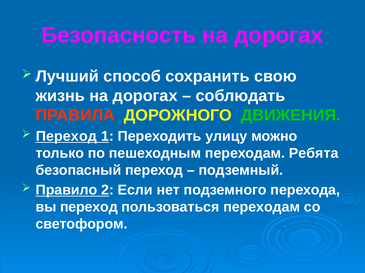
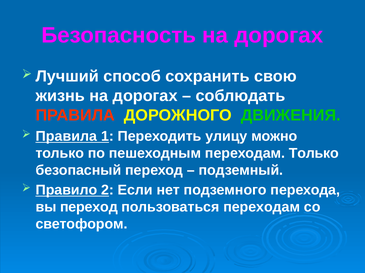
Переход at (66, 136): Переход -> Правила
переходам Ребята: Ребята -> Только
